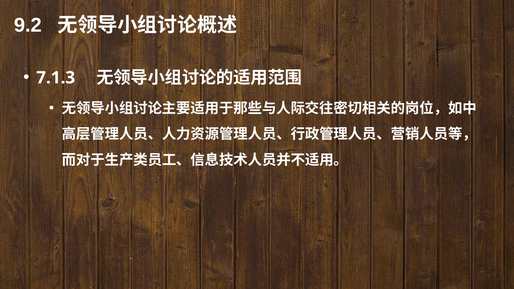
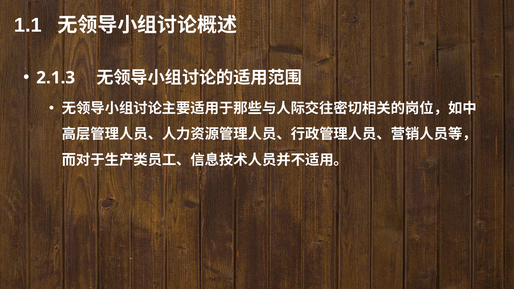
9.2: 9.2 -> 1.1
7.1.3: 7.1.3 -> 2.1.3
